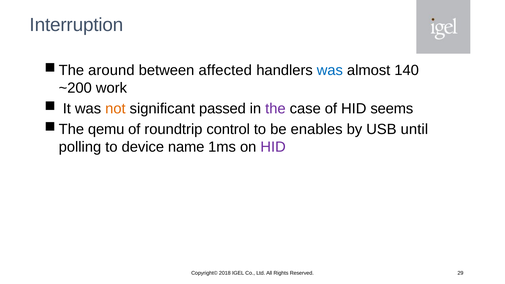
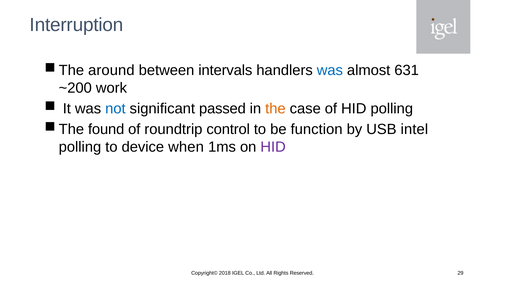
affected: affected -> intervals
140: 140 -> 631
not colour: orange -> blue
the colour: purple -> orange
HID seems: seems -> polling
qemu: qemu -> found
enables: enables -> function
until: until -> intel
name: name -> when
